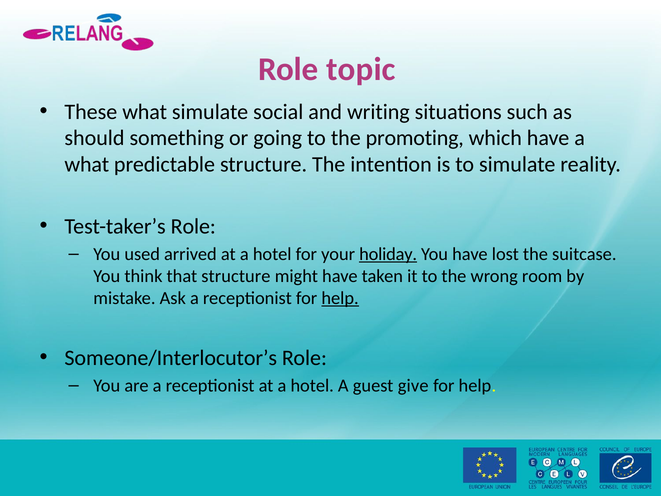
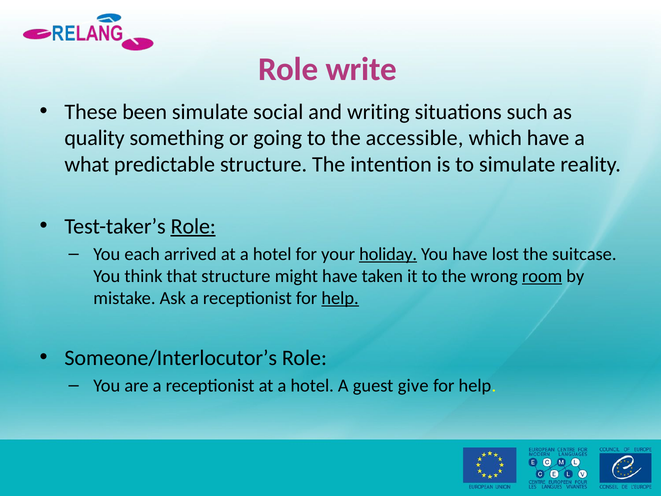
topic: topic -> write
These what: what -> been
should: should -> quality
promoting: promoting -> accessible
Role at (193, 226) underline: none -> present
used: used -> each
room underline: none -> present
